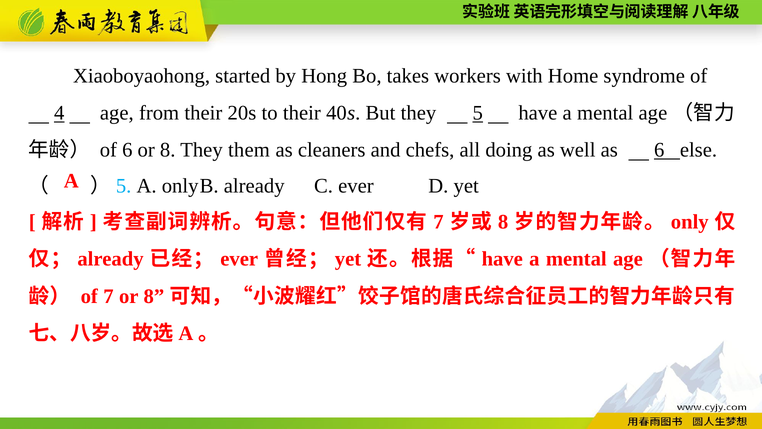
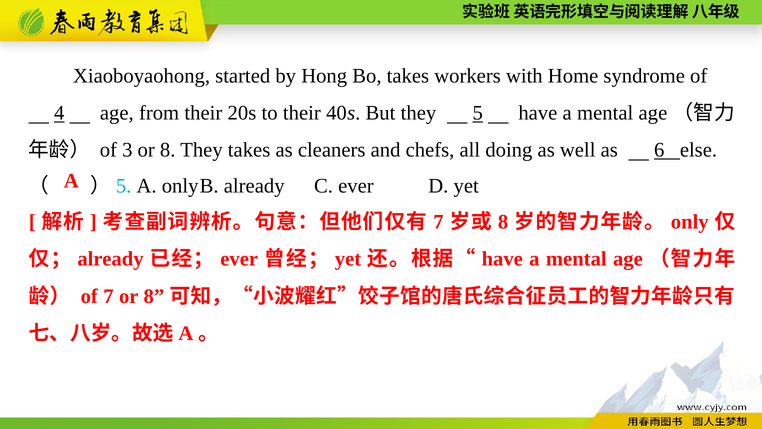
of 6: 6 -> 3
They them: them -> takes
